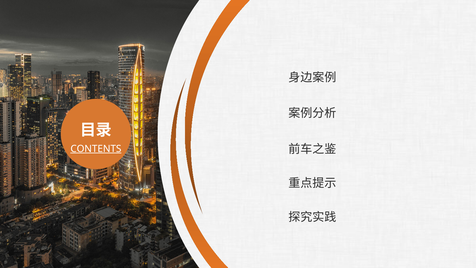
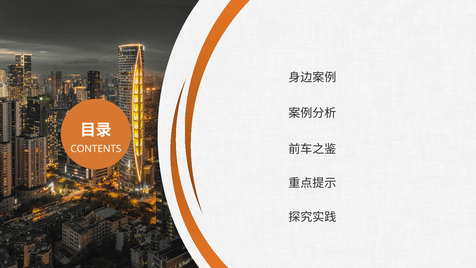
CONTENTS underline: present -> none
